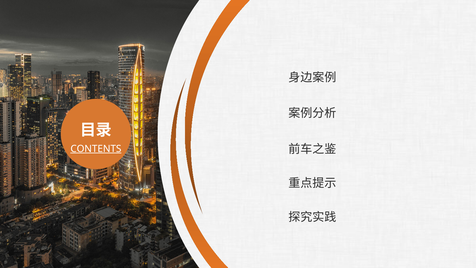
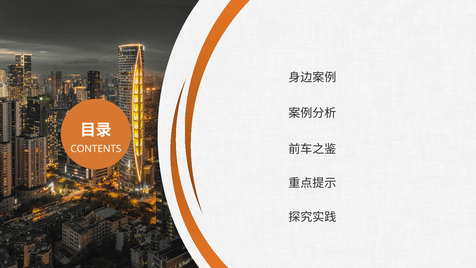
CONTENTS underline: present -> none
